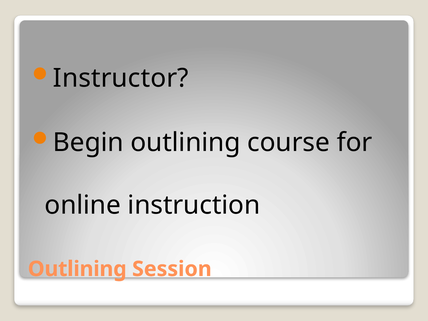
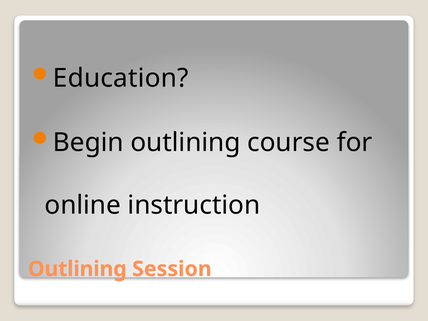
Instructor: Instructor -> Education
